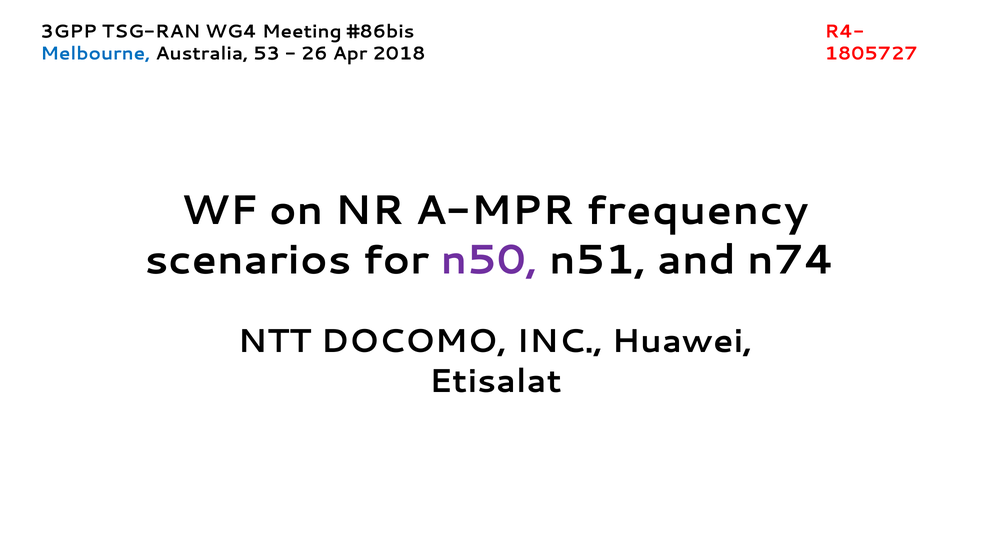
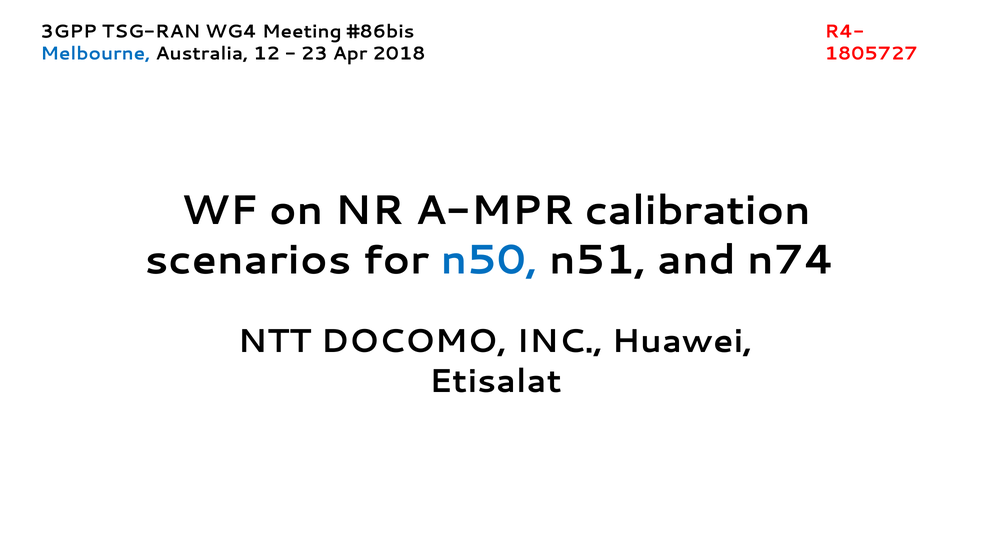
53: 53 -> 12
26: 26 -> 23
frequency: frequency -> calibration
n50 colour: purple -> blue
